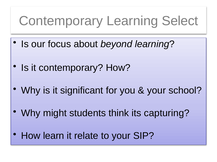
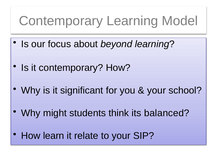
Select: Select -> Model
capturing: capturing -> balanced
